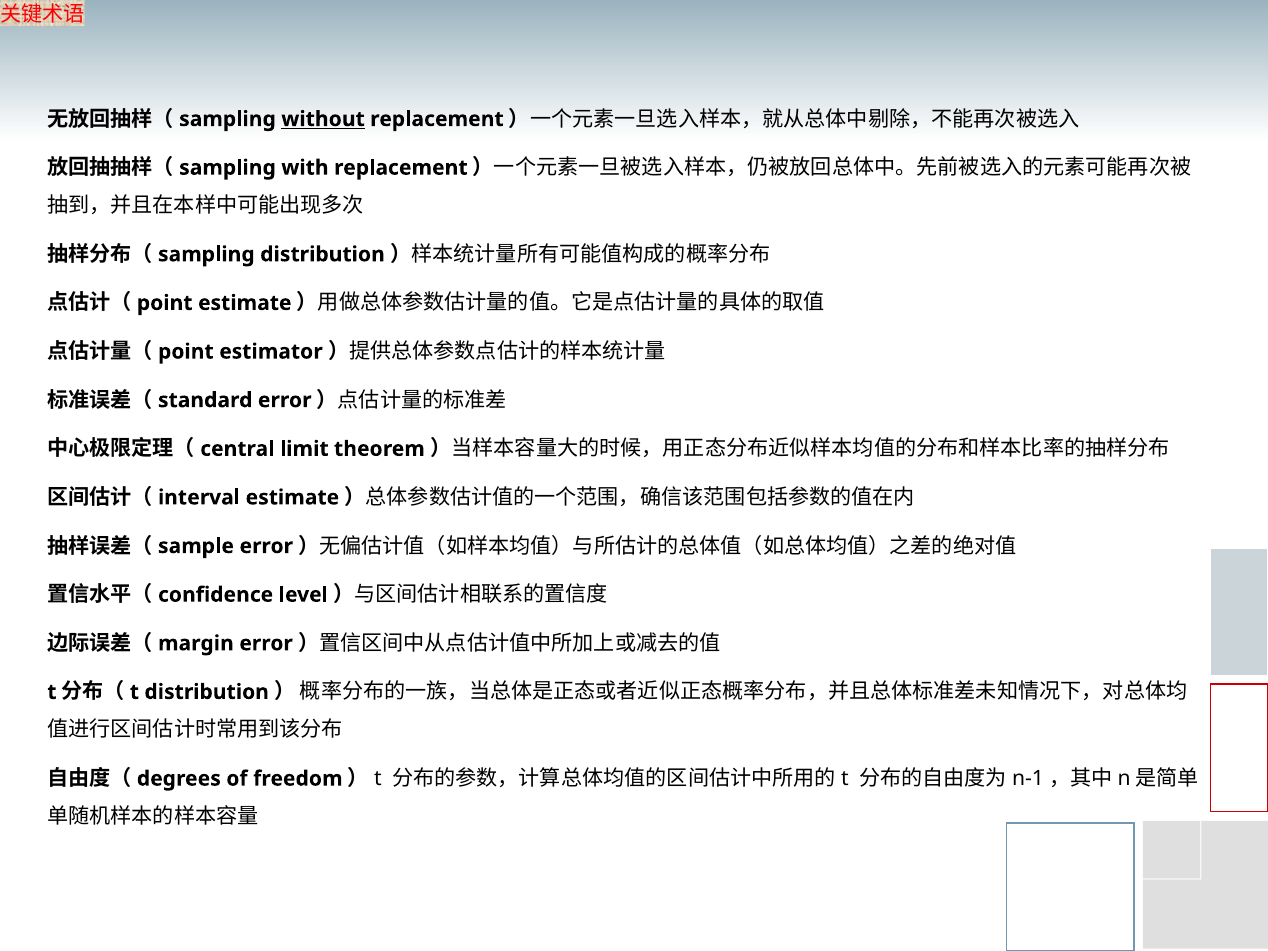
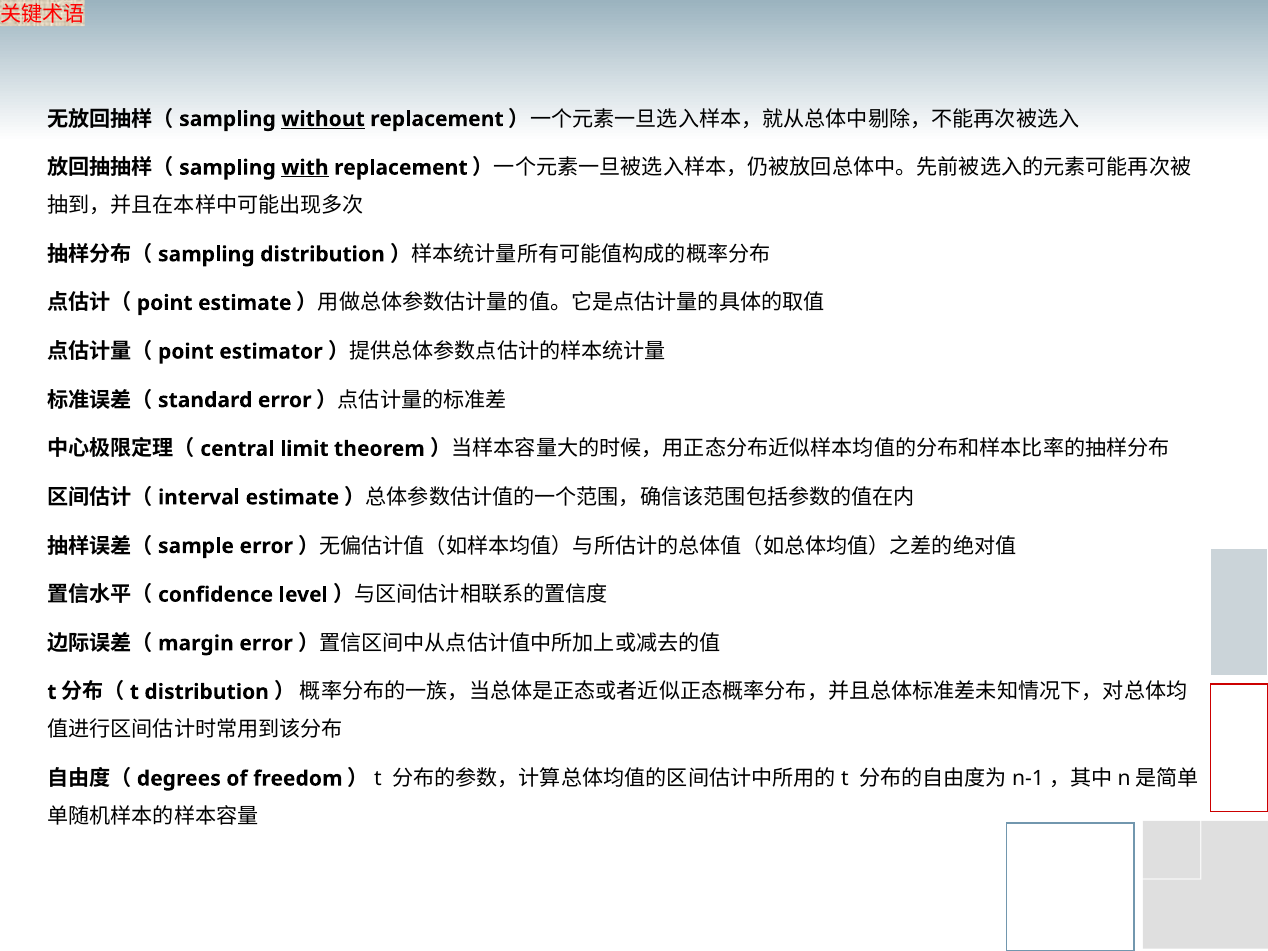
with underline: none -> present
